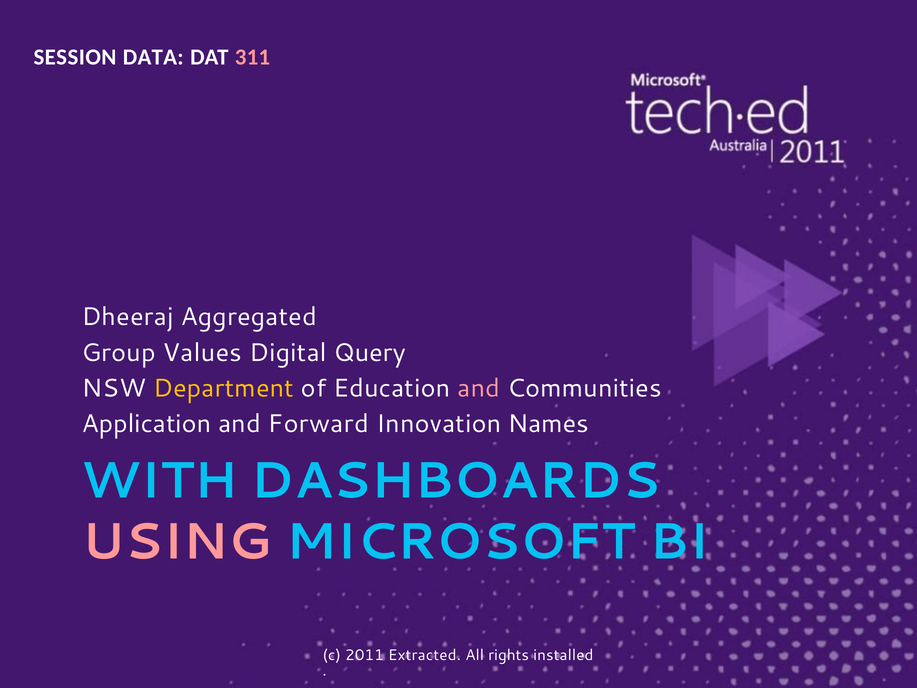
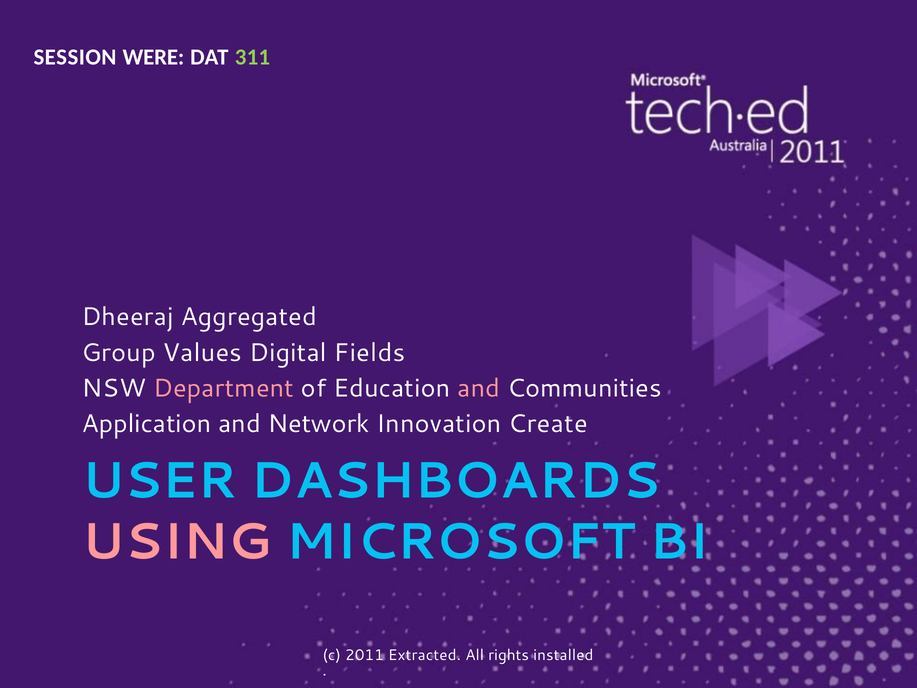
DATA: DATA -> WERE
311 colour: pink -> light green
Query: Query -> Fields
Department colour: yellow -> pink
Forward: Forward -> Network
Names: Names -> Create
WITH: WITH -> USER
